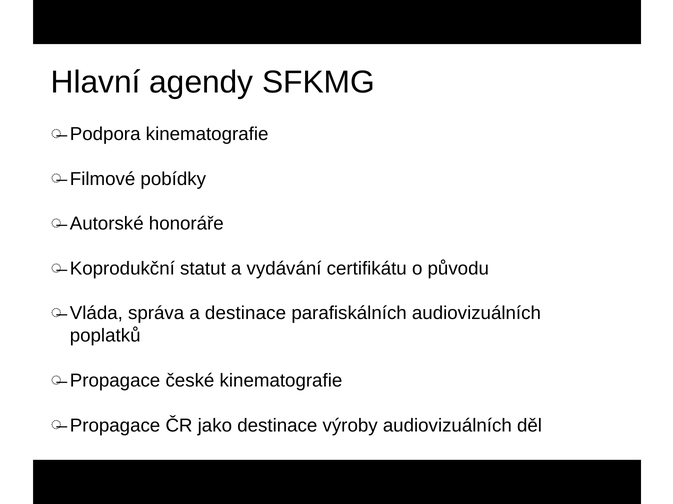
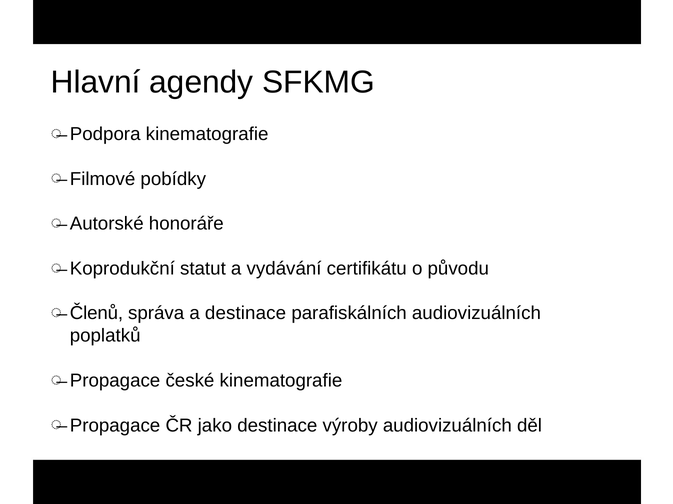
Vláda: Vláda -> Členů
